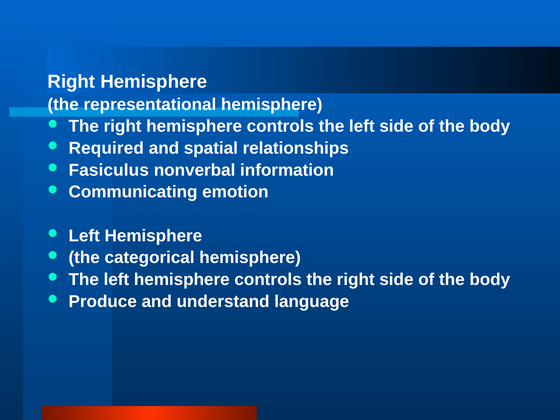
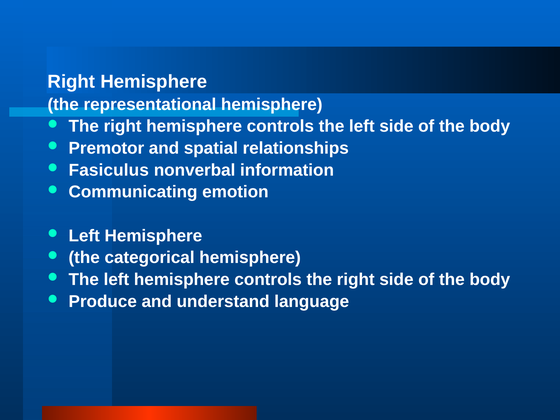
Required: Required -> Premotor
